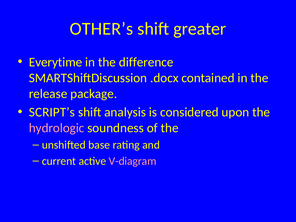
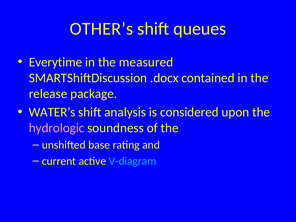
greater: greater -> queues
difference: difference -> measured
SCRIPT’s: SCRIPT’s -> WATER’s
V-diagram colour: pink -> light blue
